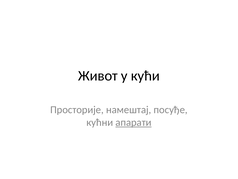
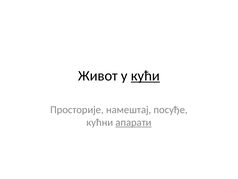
кући underline: none -> present
